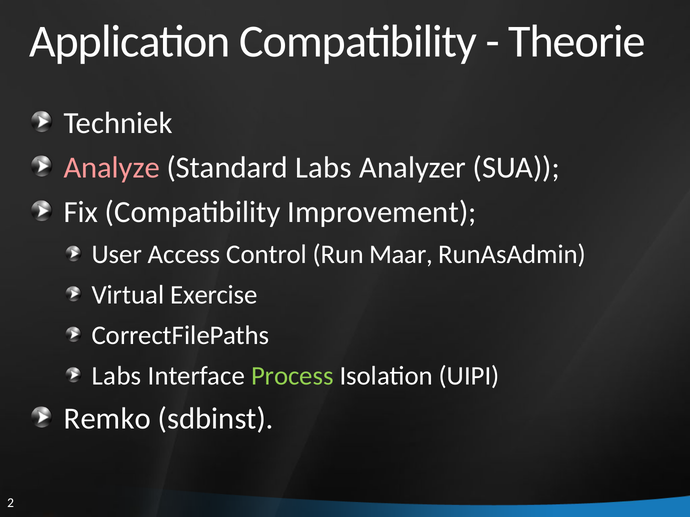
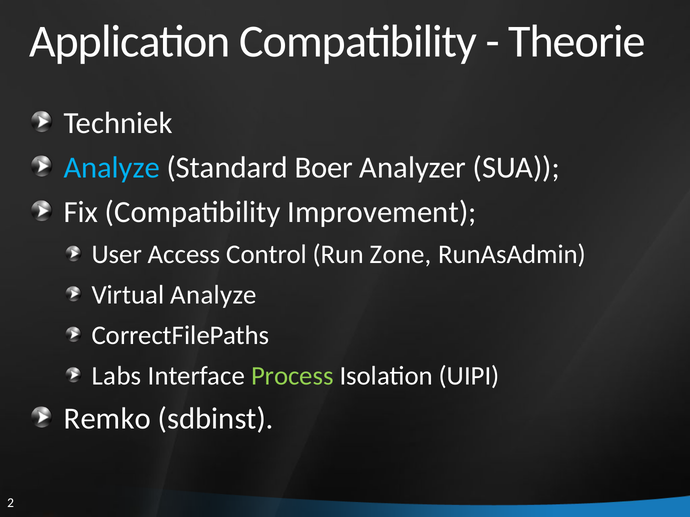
Analyze at (112, 168) colour: pink -> light blue
Standard Labs: Labs -> Boer
Maar: Maar -> Zone
Virtual Exercise: Exercise -> Analyze
